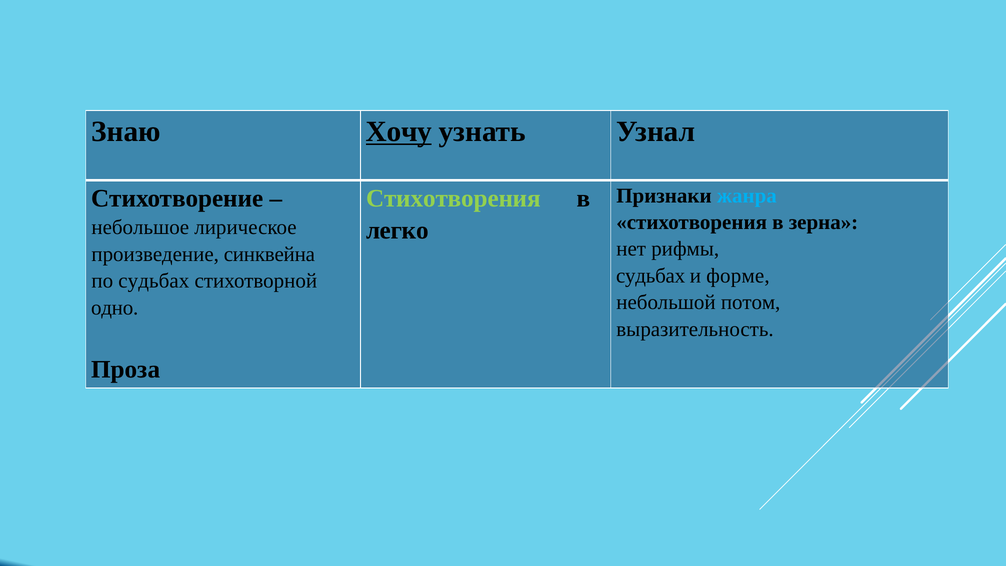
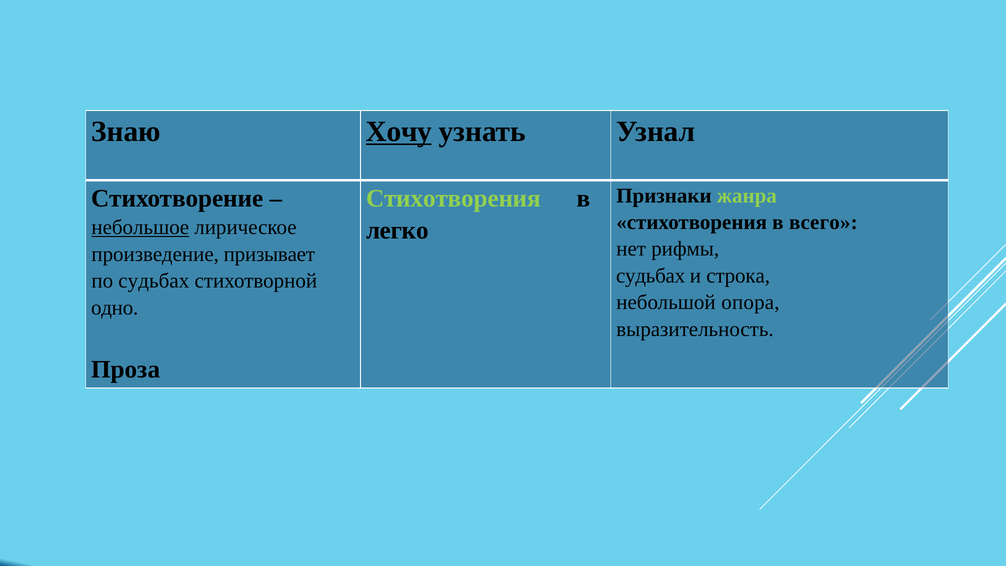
жанра colour: light blue -> light green
зерна: зерна -> всего
небольшое underline: none -> present
синквейна: синквейна -> призывает
форме: форме -> строка
потом: потом -> опора
